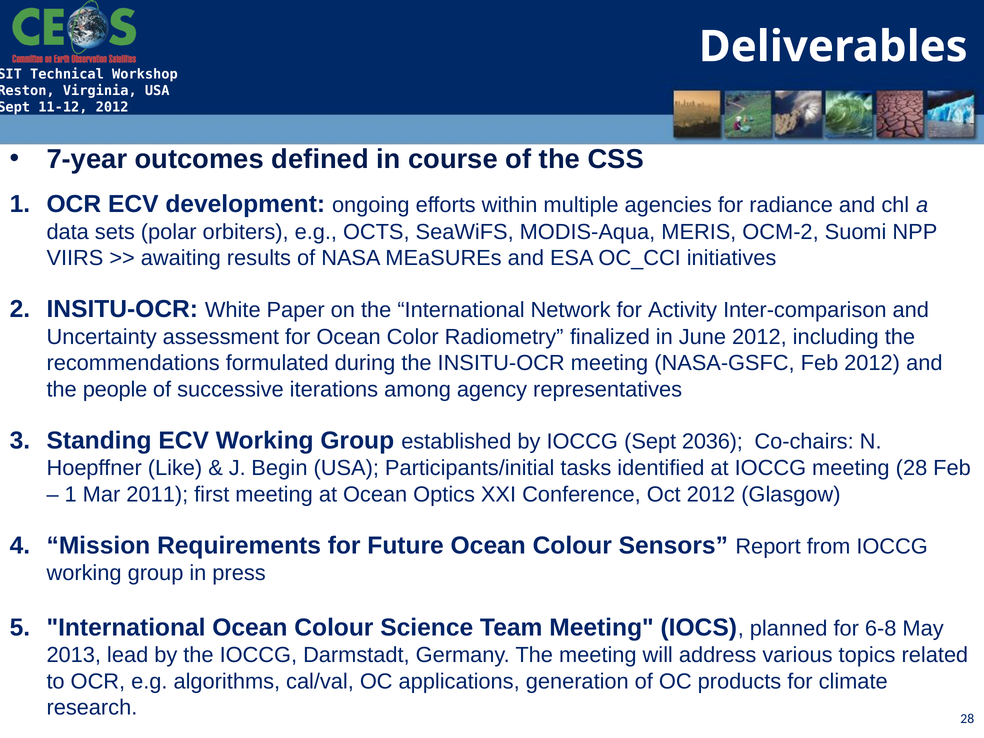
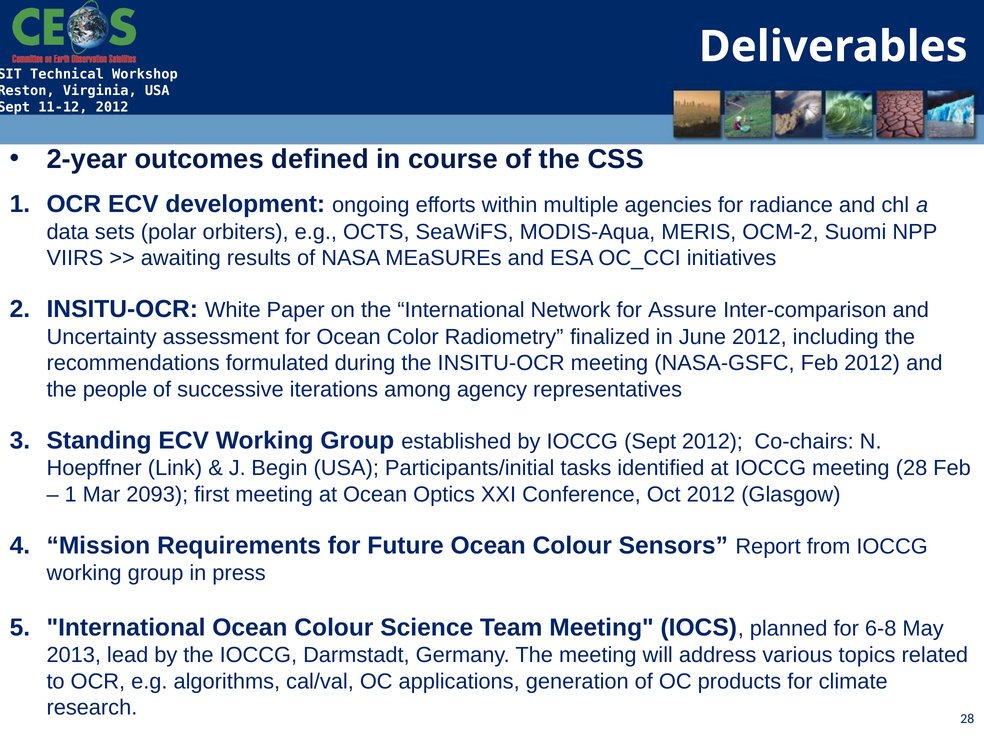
7-year: 7-year -> 2-year
Activity: Activity -> Assure
Sept 2036: 2036 -> 2012
Like: Like -> Link
2011: 2011 -> 2093
